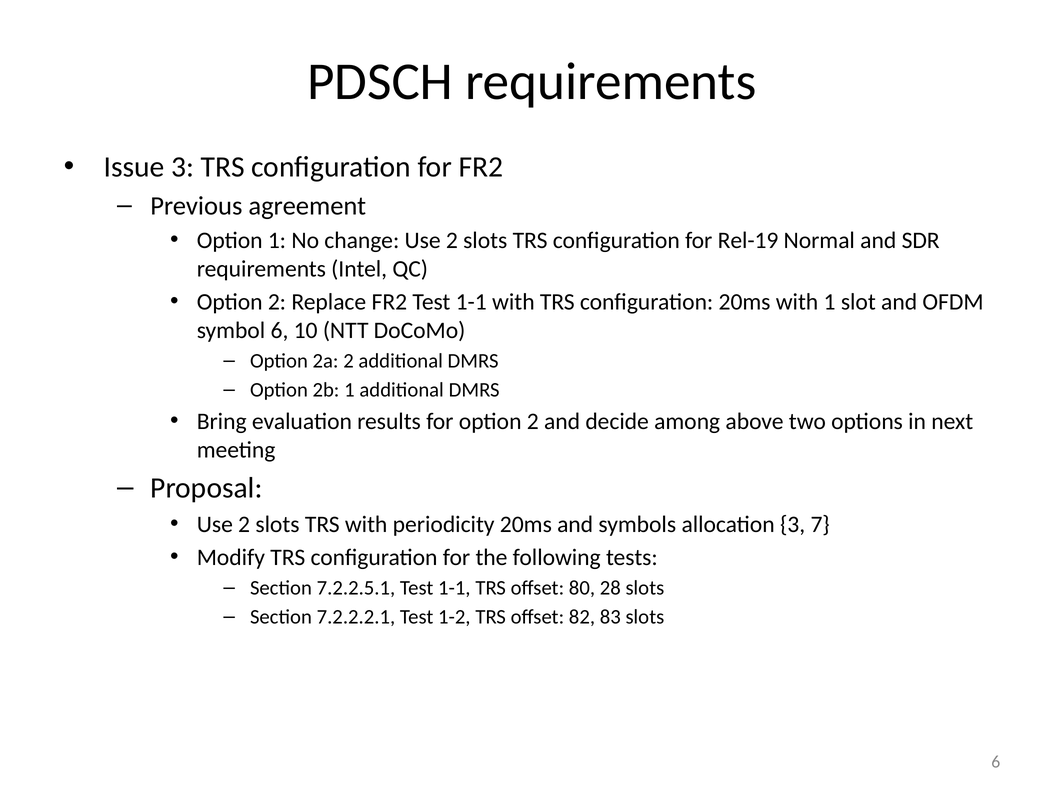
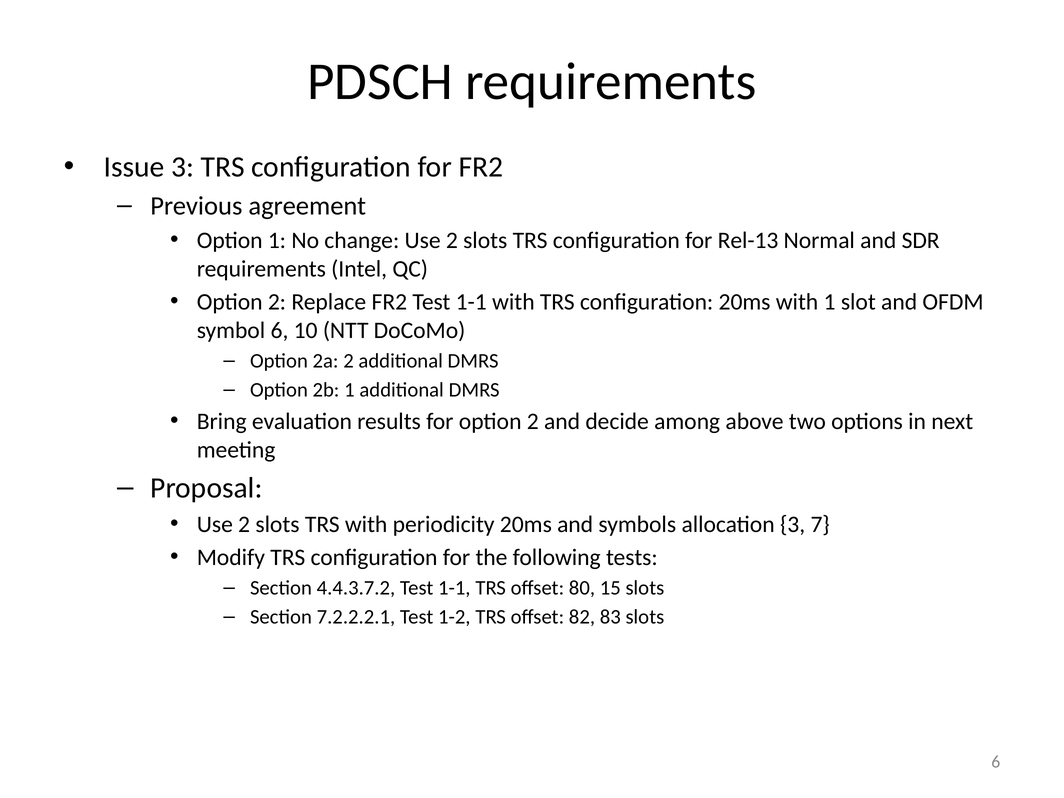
Rel-19: Rel-19 -> Rel-13
7.2.2.5.1: 7.2.2.5.1 -> 4.4.3.7.2
28: 28 -> 15
